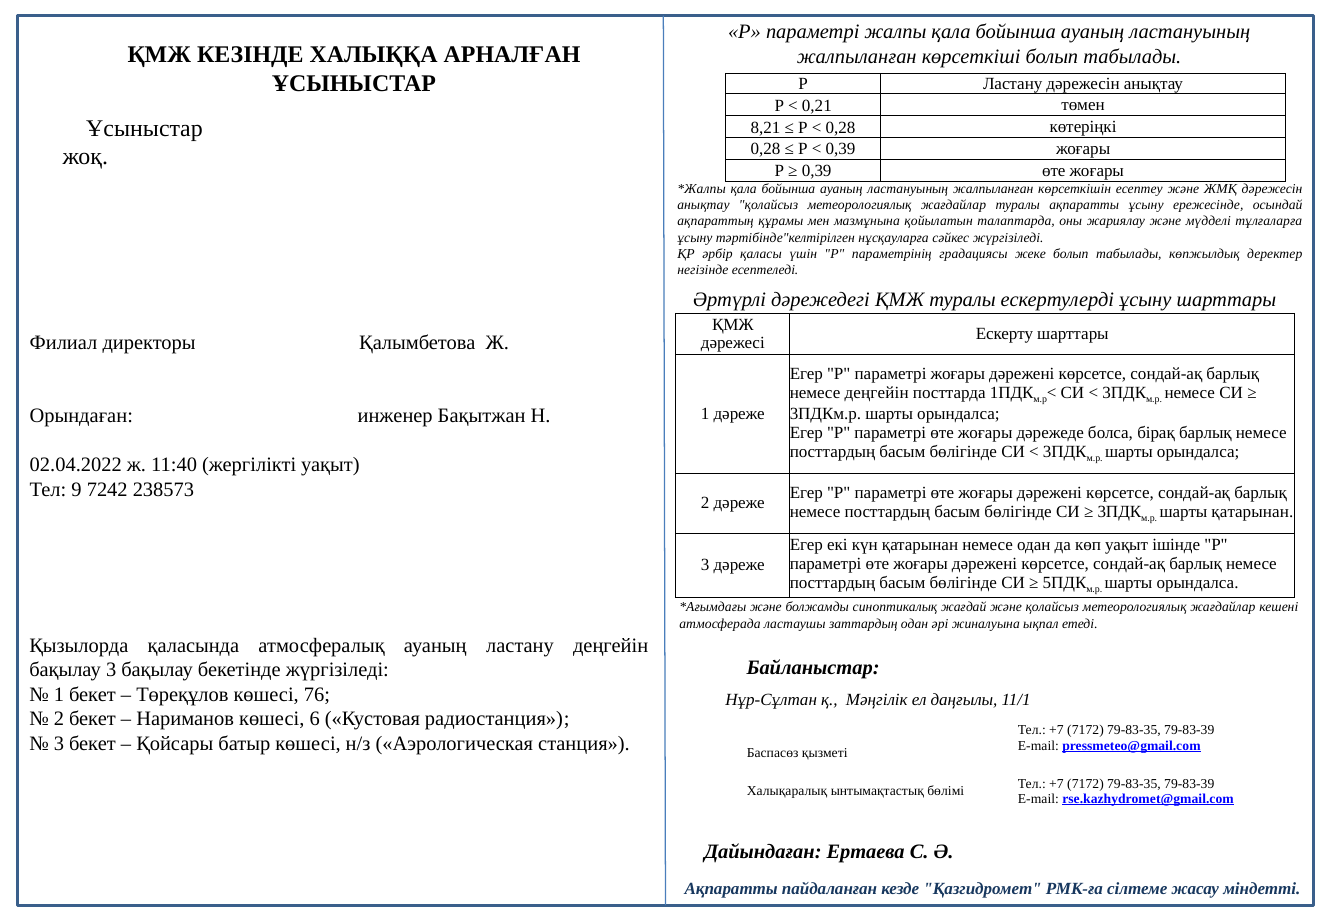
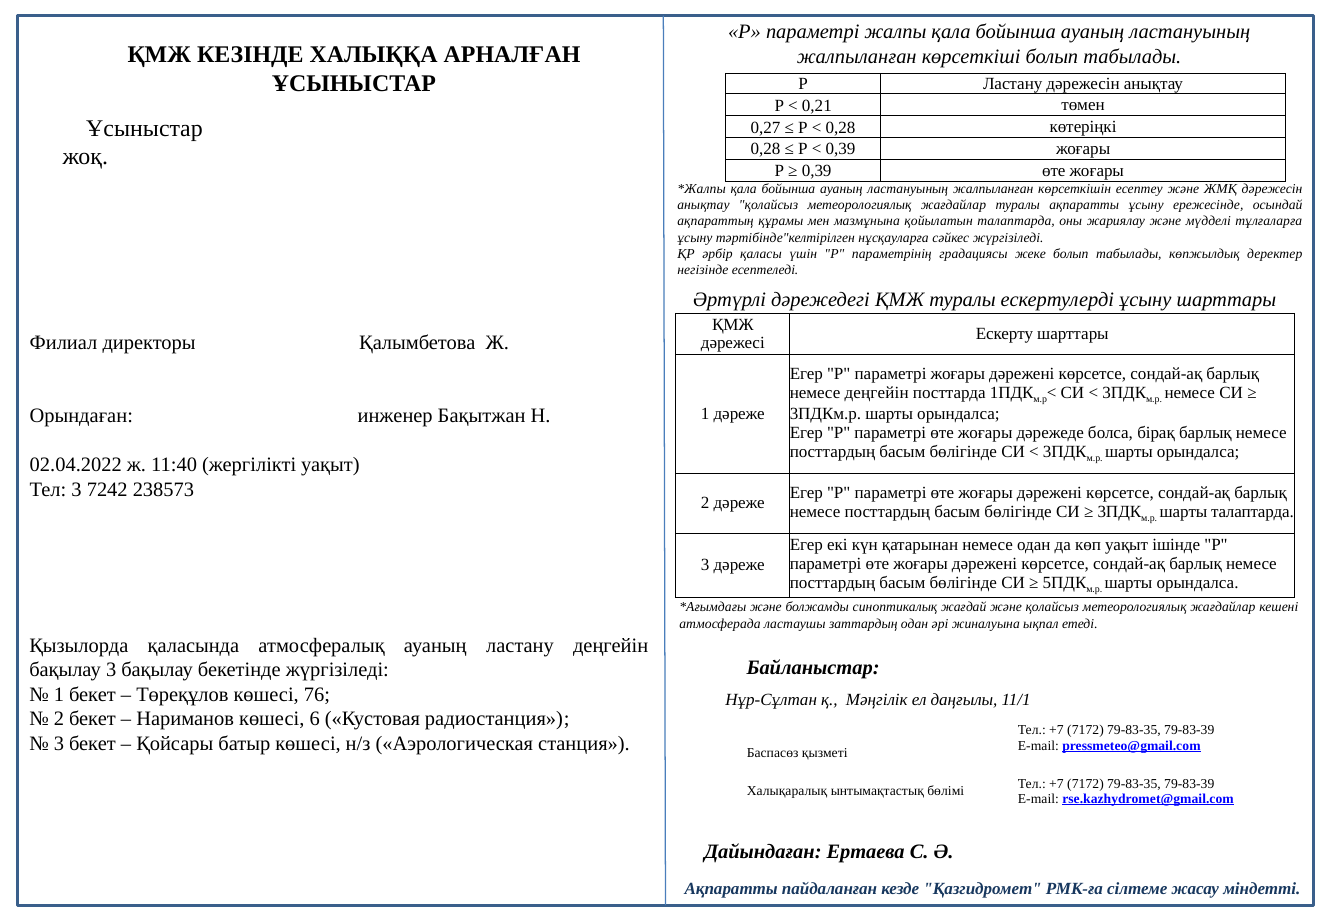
8,21: 8,21 -> 0,27
Тел 9: 9 -> 3
шарты қатарынан: қатарынан -> талаптарда
